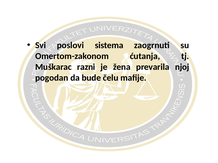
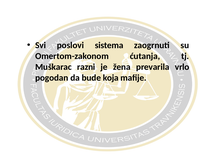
njoj: njoj -> vrlo
čelu: čelu -> koja
